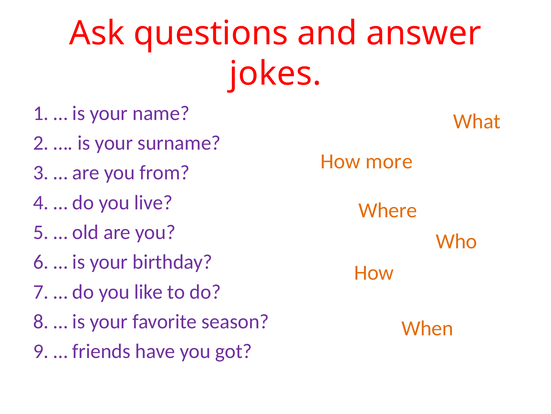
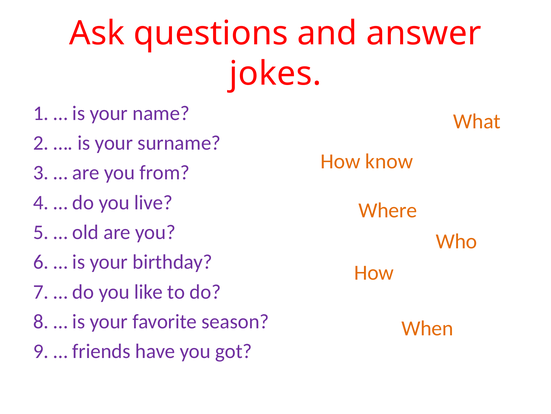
more: more -> know
